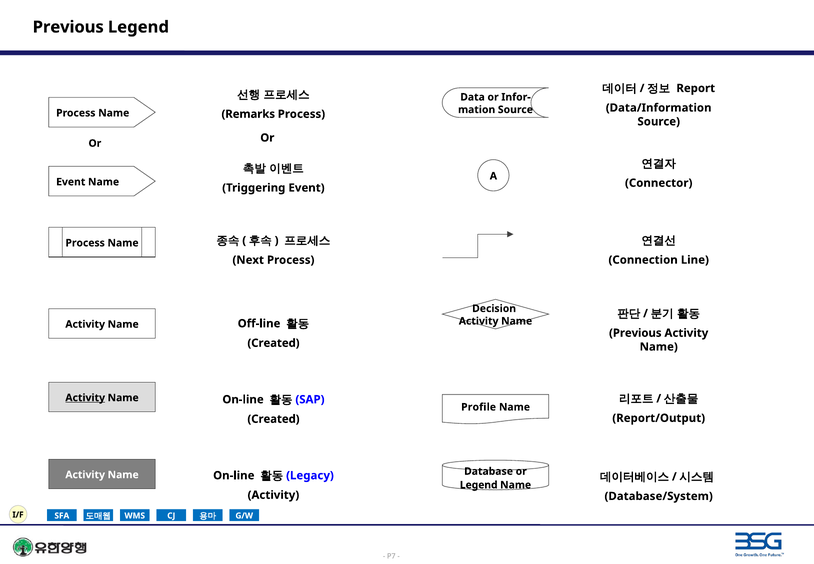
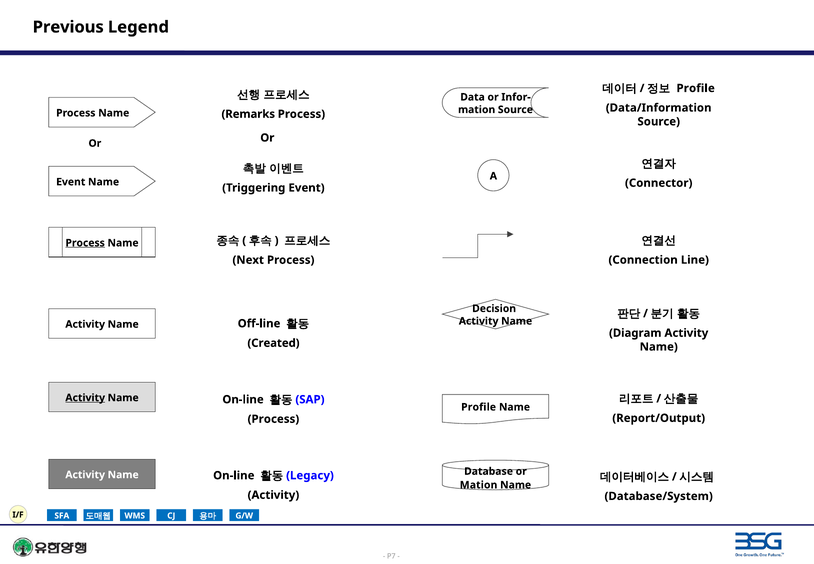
Report at (696, 88): Report -> Profile
Process at (85, 243) underline: none -> present
Previous at (635, 333): Previous -> Diagram
Created at (273, 419): Created -> Process
Legend at (479, 485): Legend -> Mation
